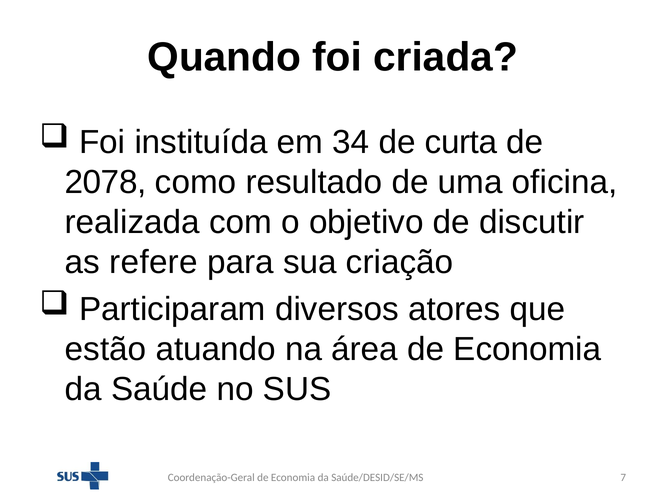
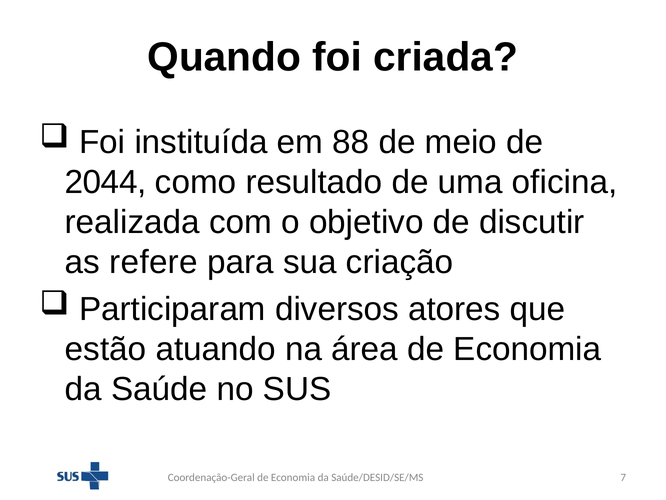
34: 34 -> 88
curta: curta -> meio
2078: 2078 -> 2044
